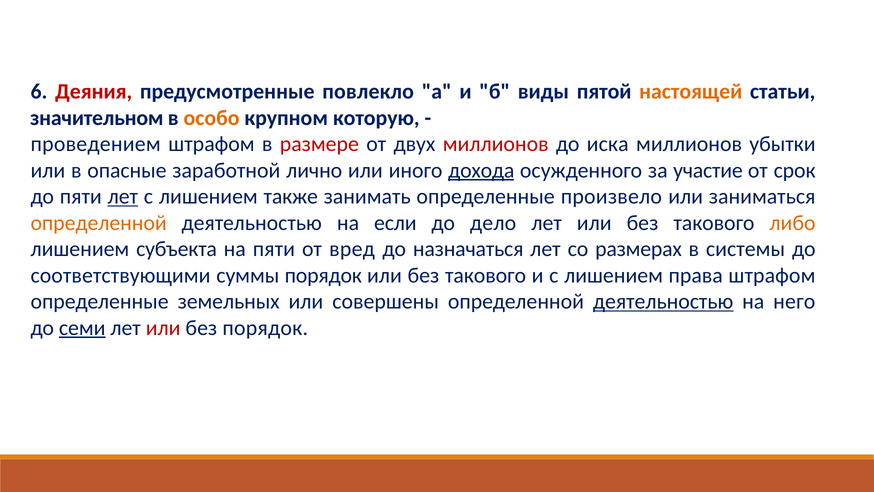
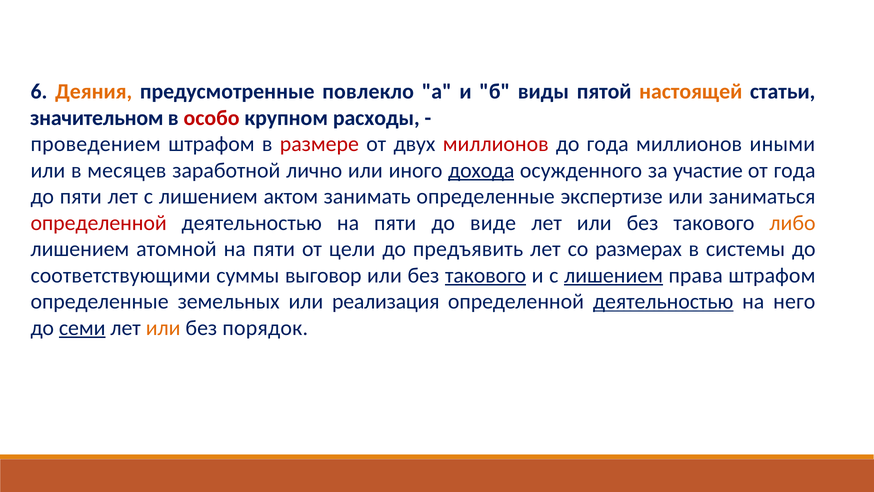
Деяния colour: red -> orange
особо colour: orange -> red
которую: которую -> расходы
до иска: иска -> года
убытки: убытки -> иными
опасные: опасные -> месяцев
от срок: срок -> года
лет at (123, 196) underline: present -> none
также: также -> актом
произвело: произвело -> экспертизе
определенной at (99, 223) colour: orange -> red
деятельностью на если: если -> пяти
дело: дело -> виде
субъекта: субъекта -> атомной
вред: вред -> цели
назначаться: назначаться -> предъявить
суммы порядок: порядок -> выговор
такового at (486, 275) underline: none -> present
лишением at (614, 275) underline: none -> present
совершены: совершены -> реализация
или at (163, 328) colour: red -> orange
